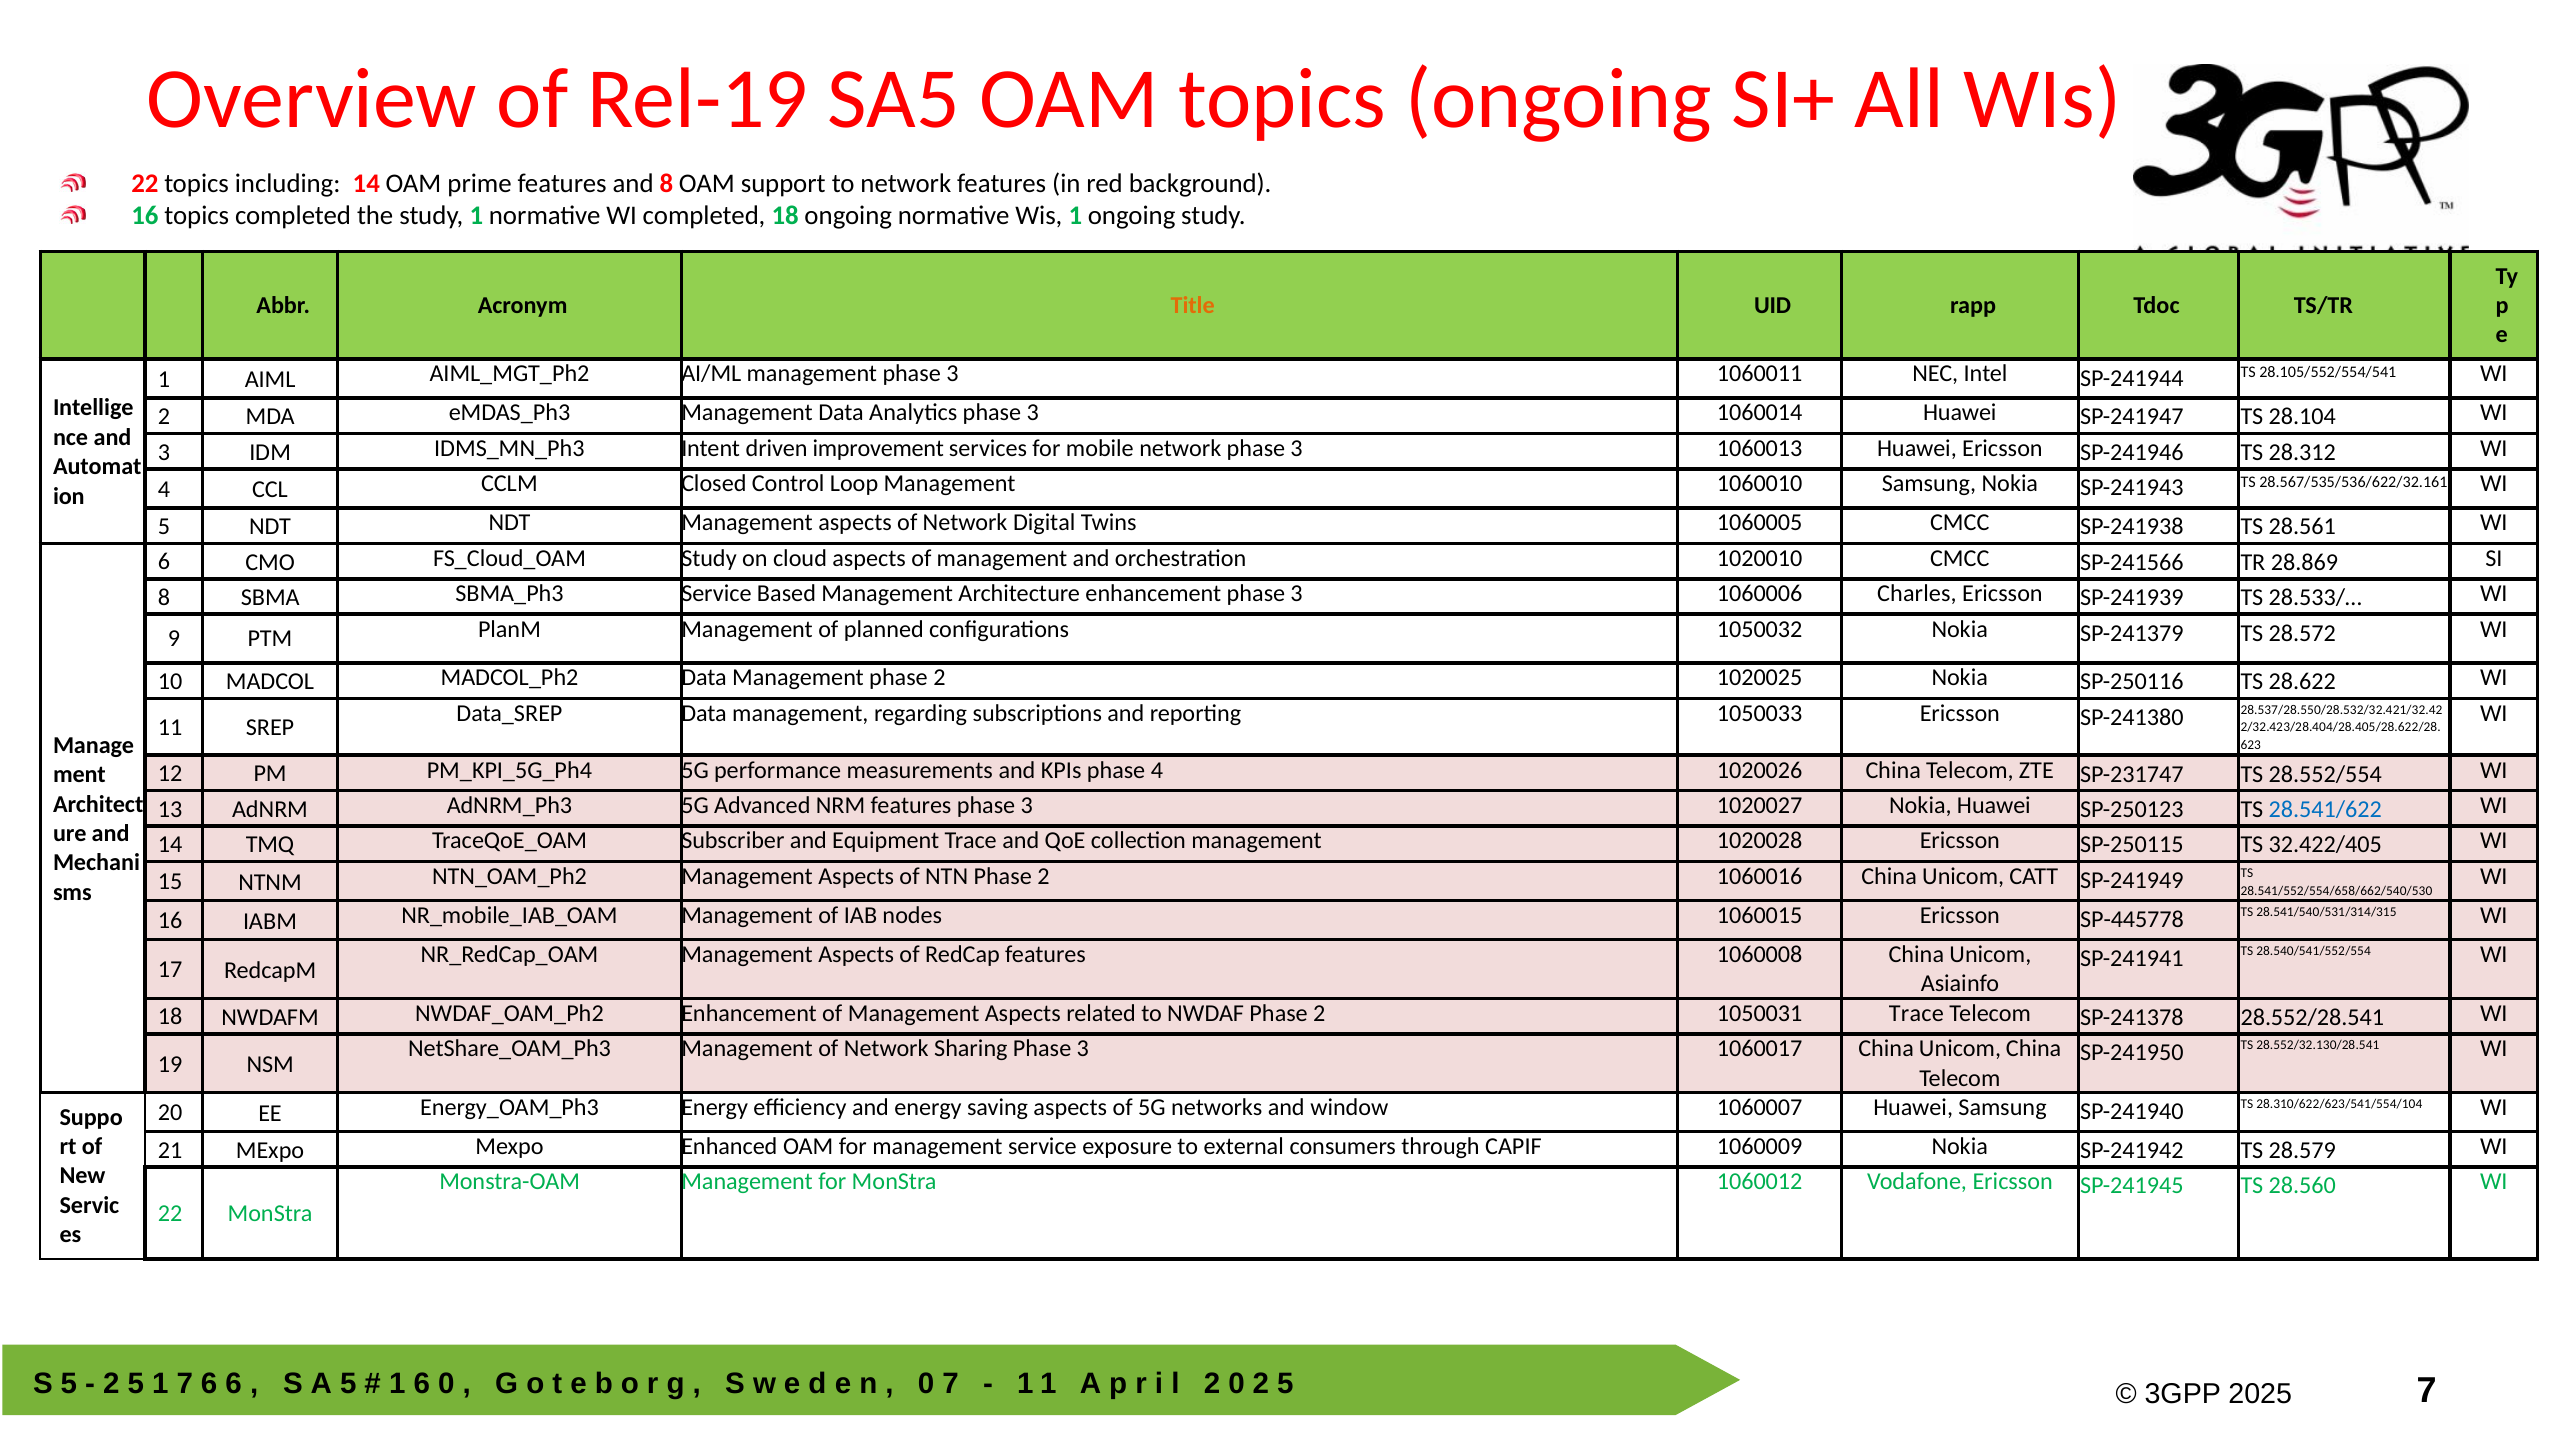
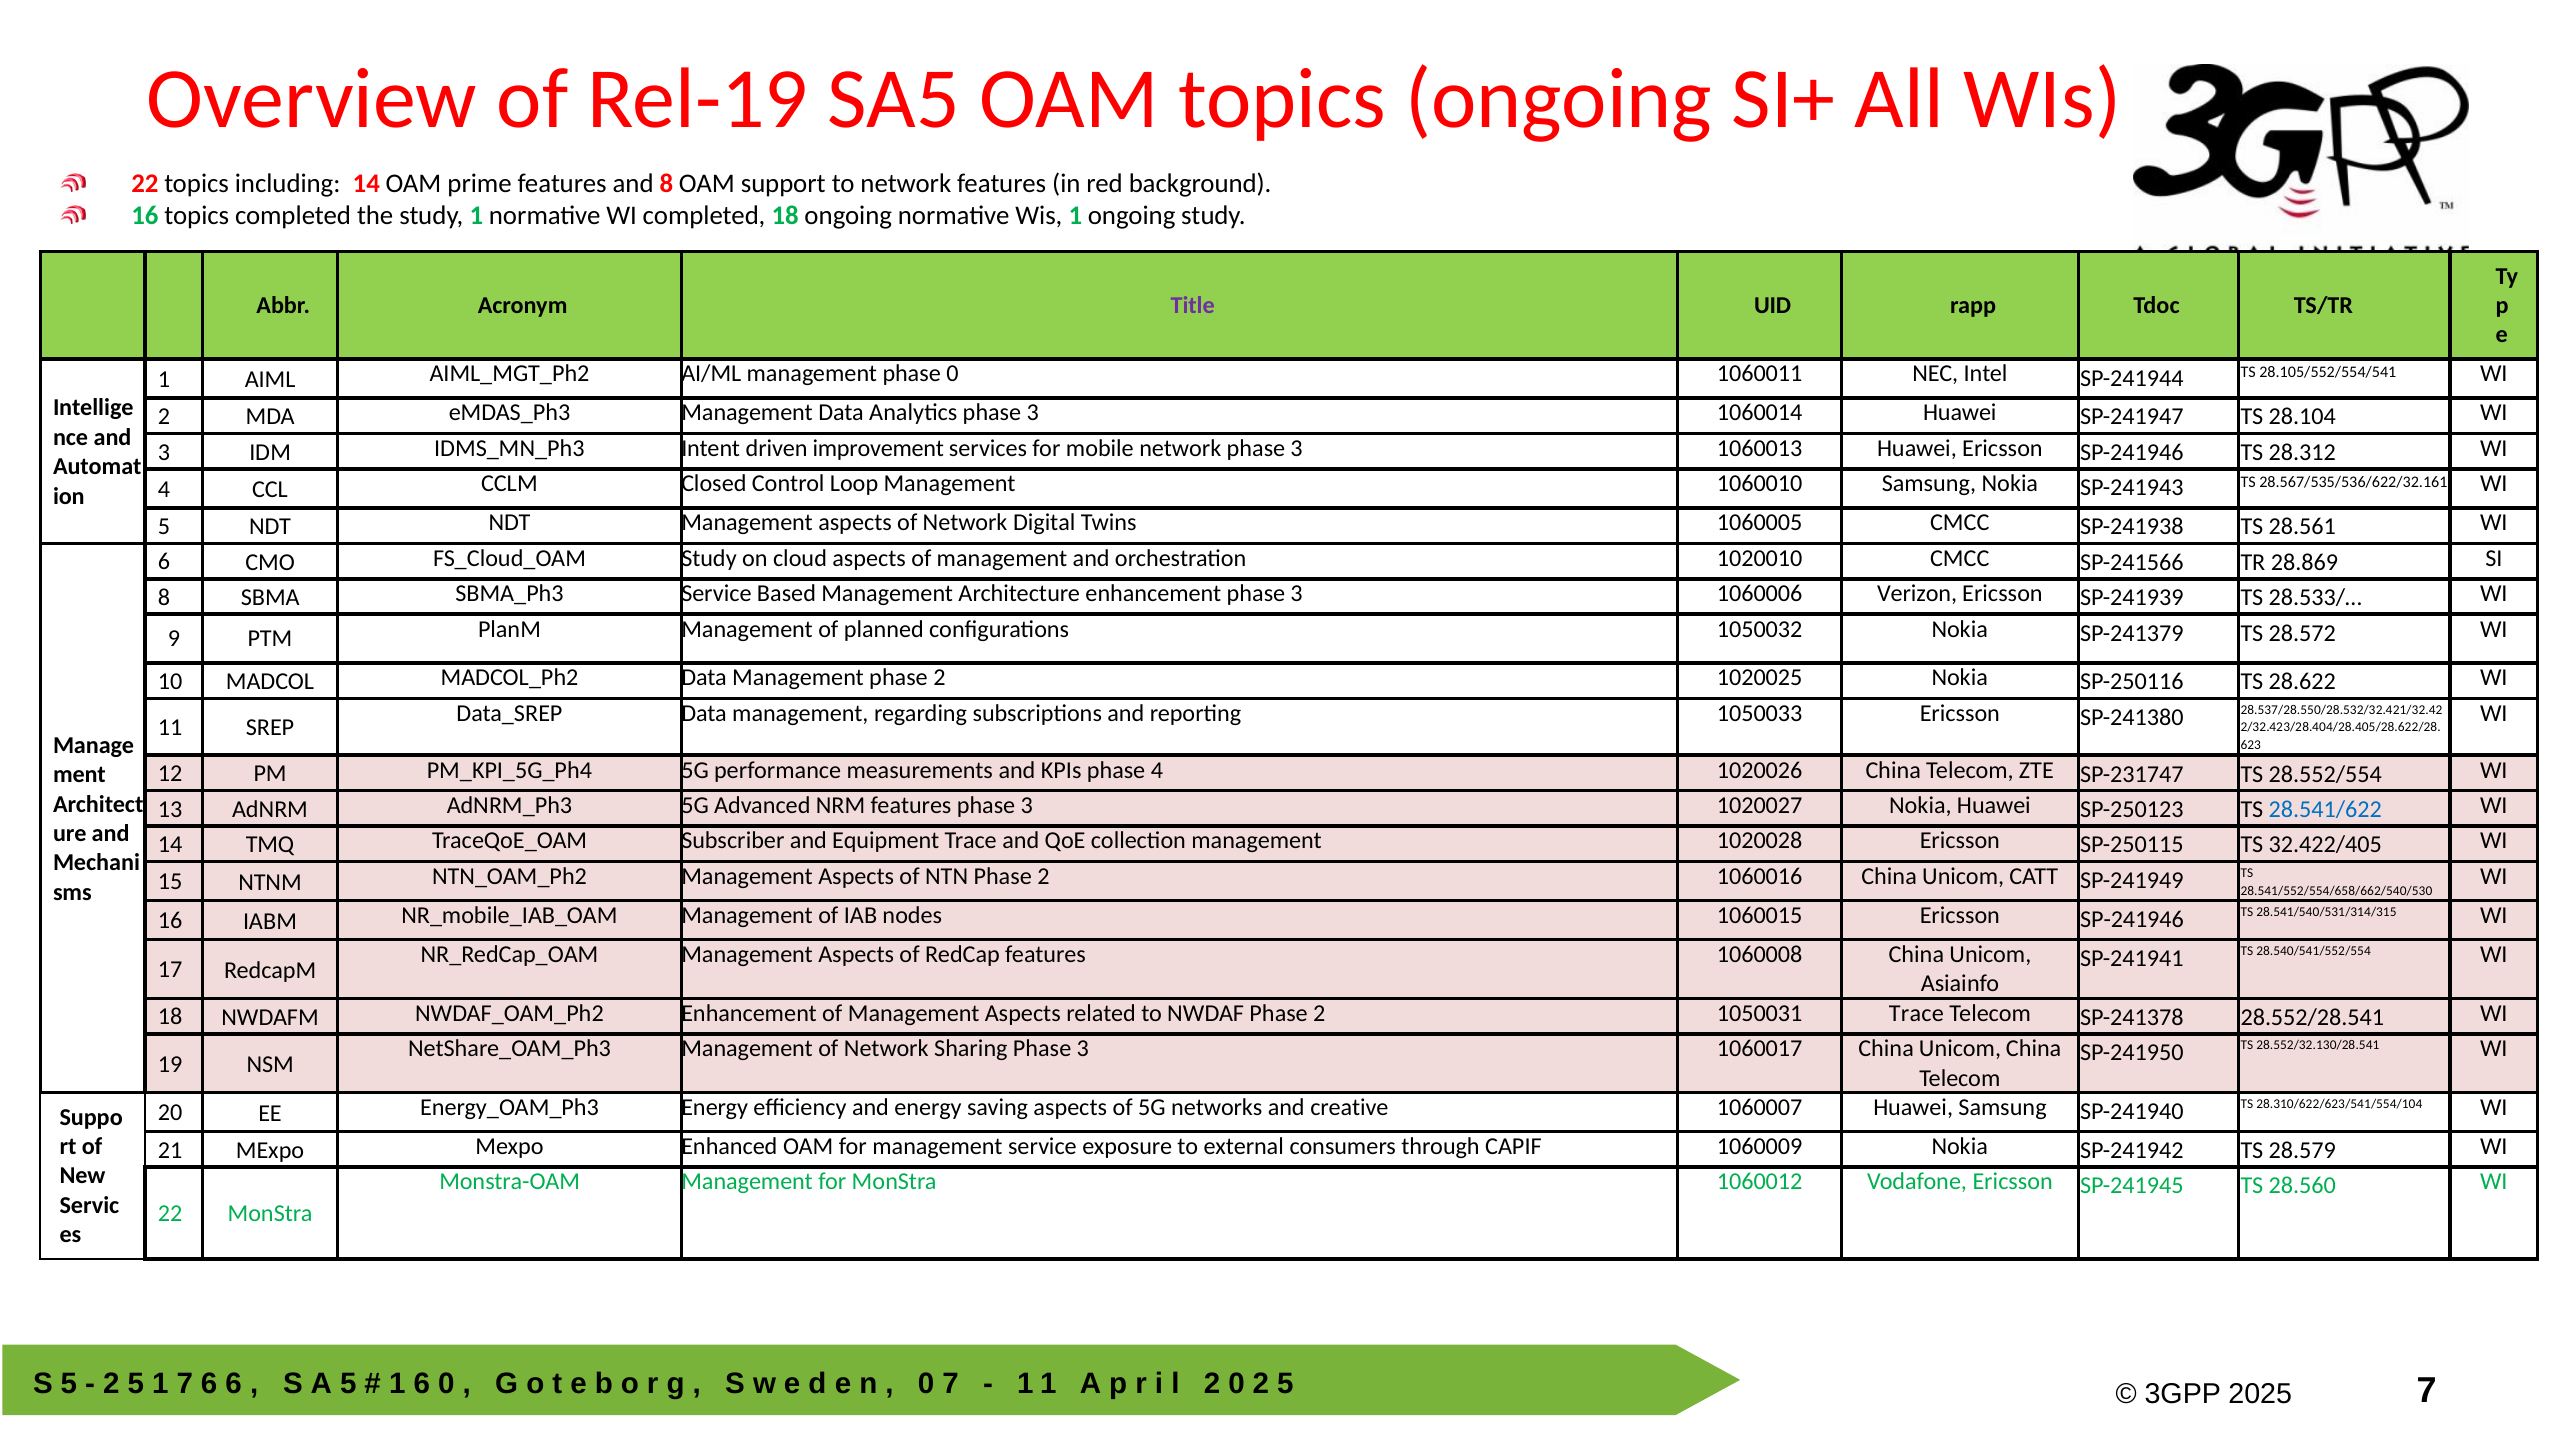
Title colour: orange -> purple
management phase 3: 3 -> 0
Charles: Charles -> Verizon
1060015 Ericsson SP-445778: SP-445778 -> SP-241946
window: window -> creative
